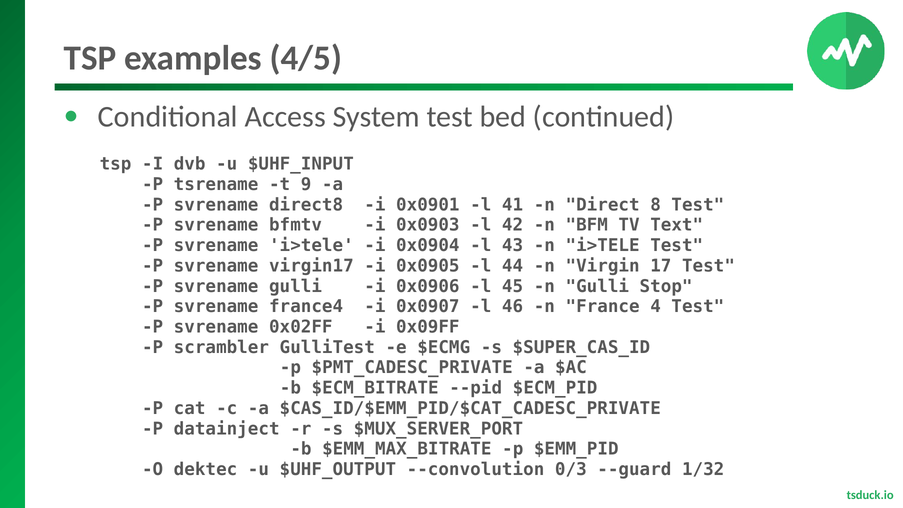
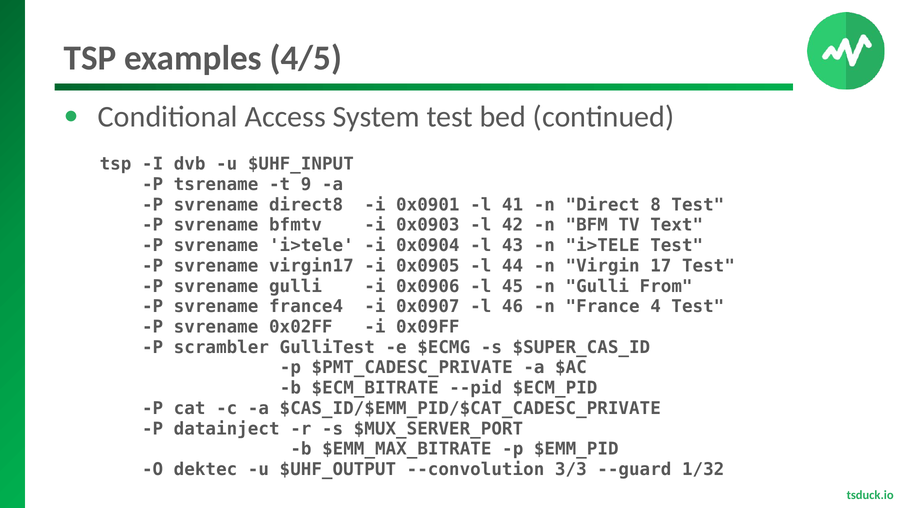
Stop: Stop -> From
0/3: 0/3 -> 3/3
